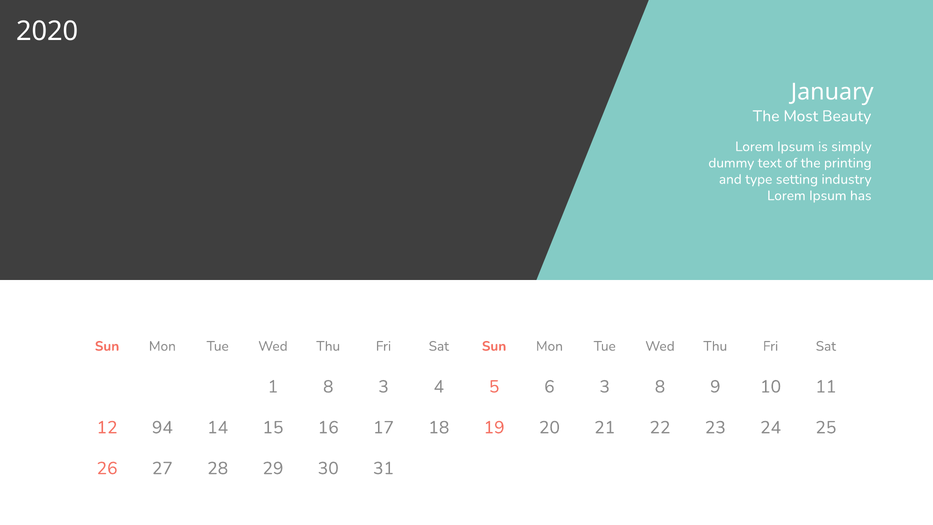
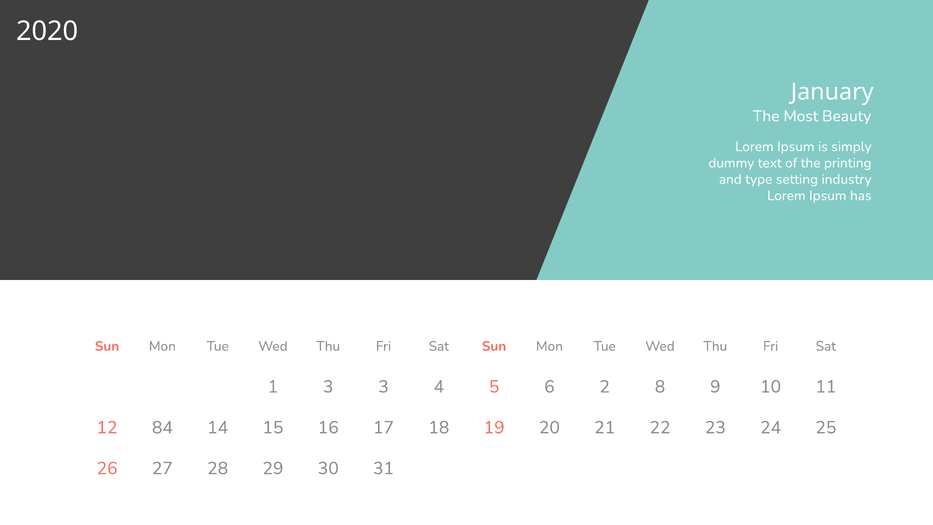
1 8: 8 -> 3
6 3: 3 -> 2
94: 94 -> 84
